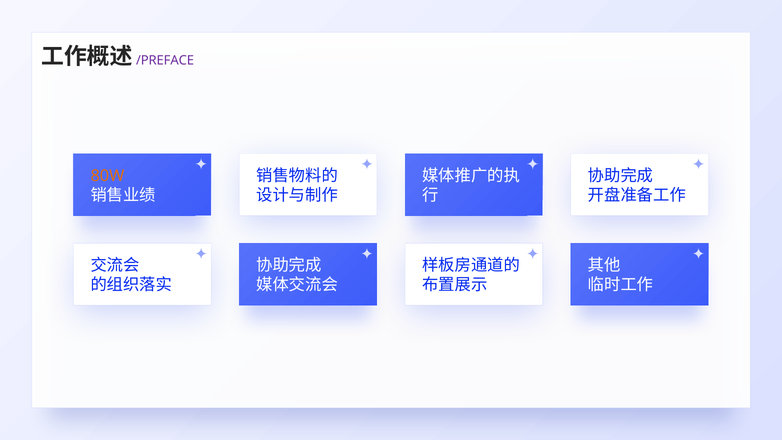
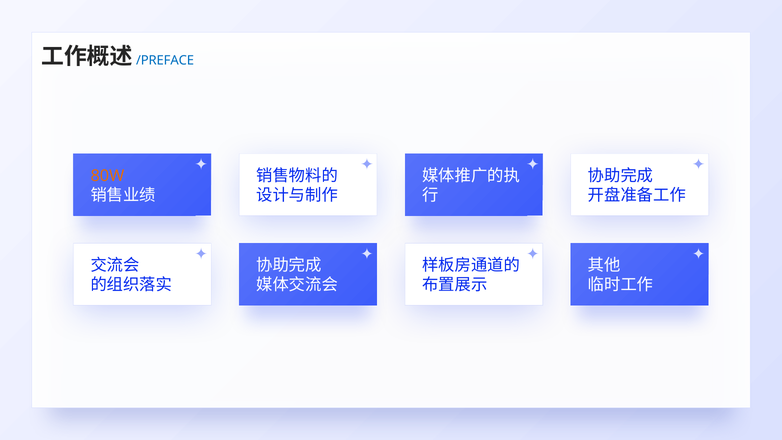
/PREFACE colour: purple -> blue
